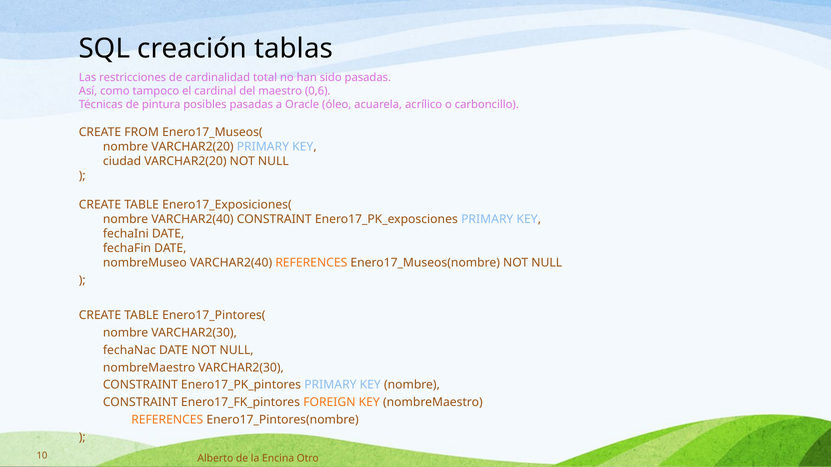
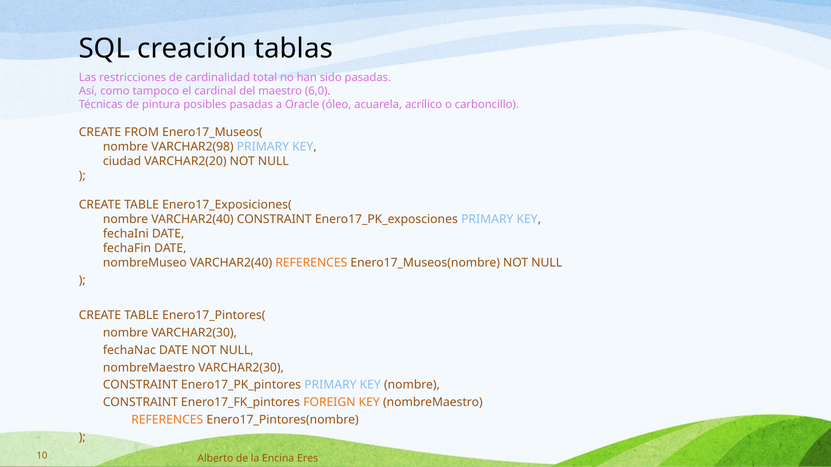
0,6: 0,6 -> 6,0
nombre VARCHAR2(20: VARCHAR2(20 -> VARCHAR2(98
Otro: Otro -> Eres
